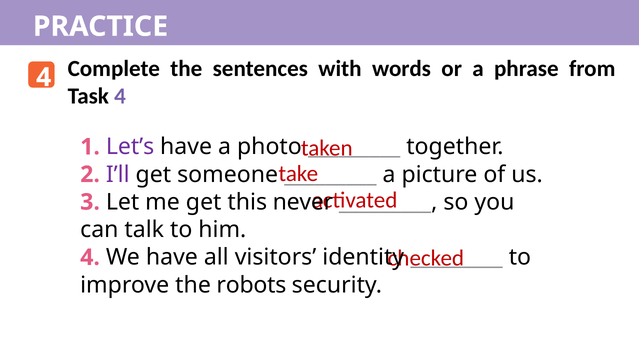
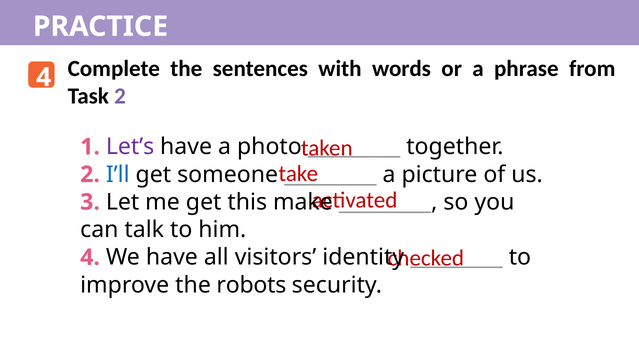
Task 4: 4 -> 2
I’ll colour: purple -> blue
never: never -> make
